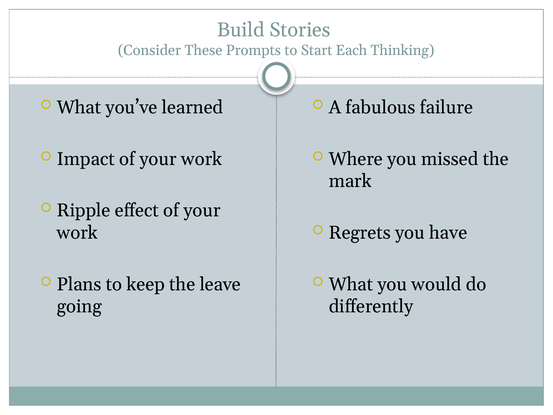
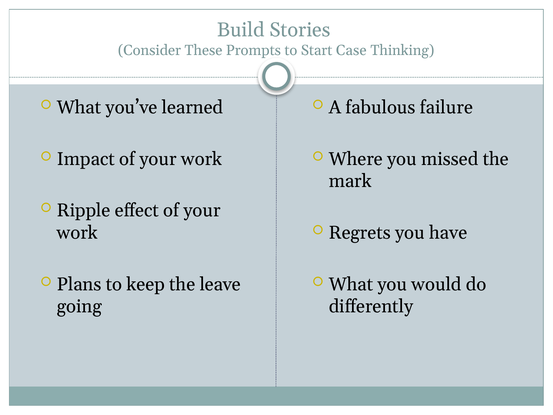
Each: Each -> Case
